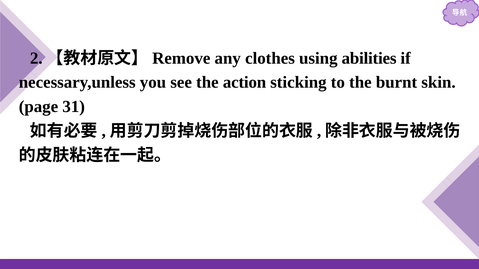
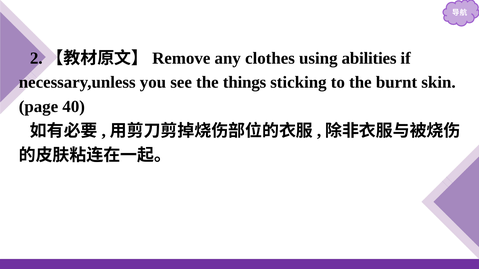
action: action -> things
31: 31 -> 40
